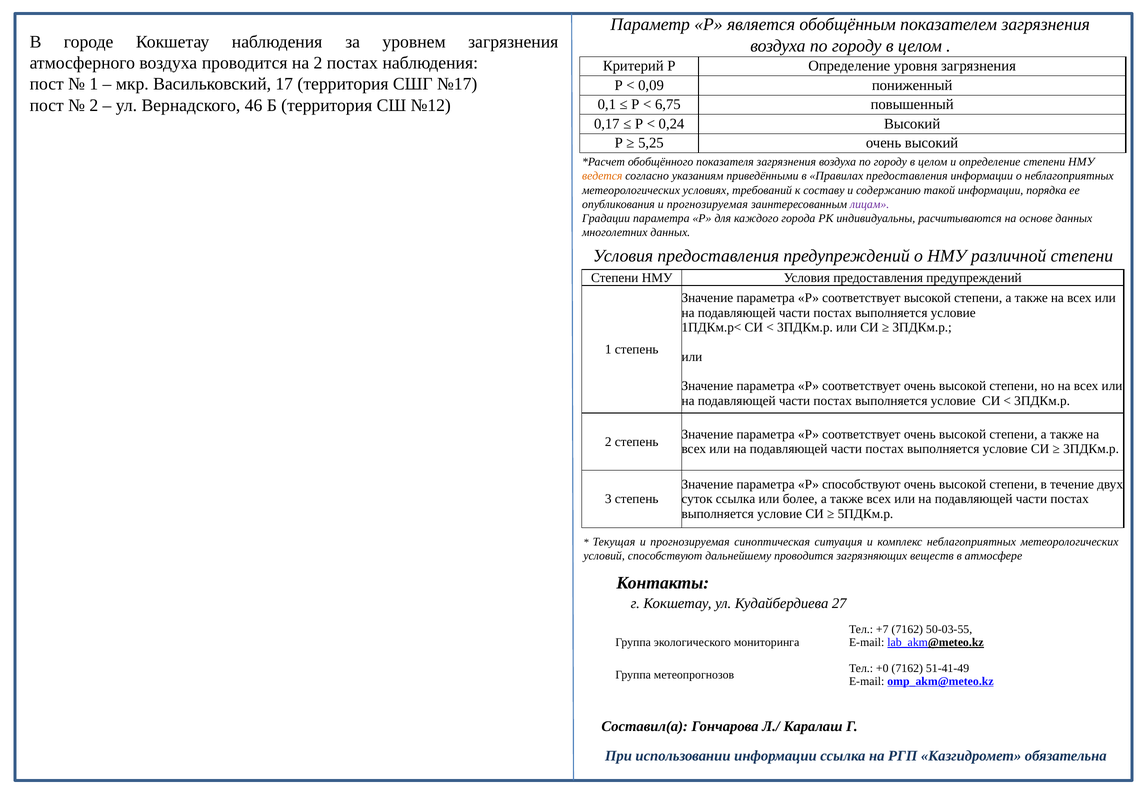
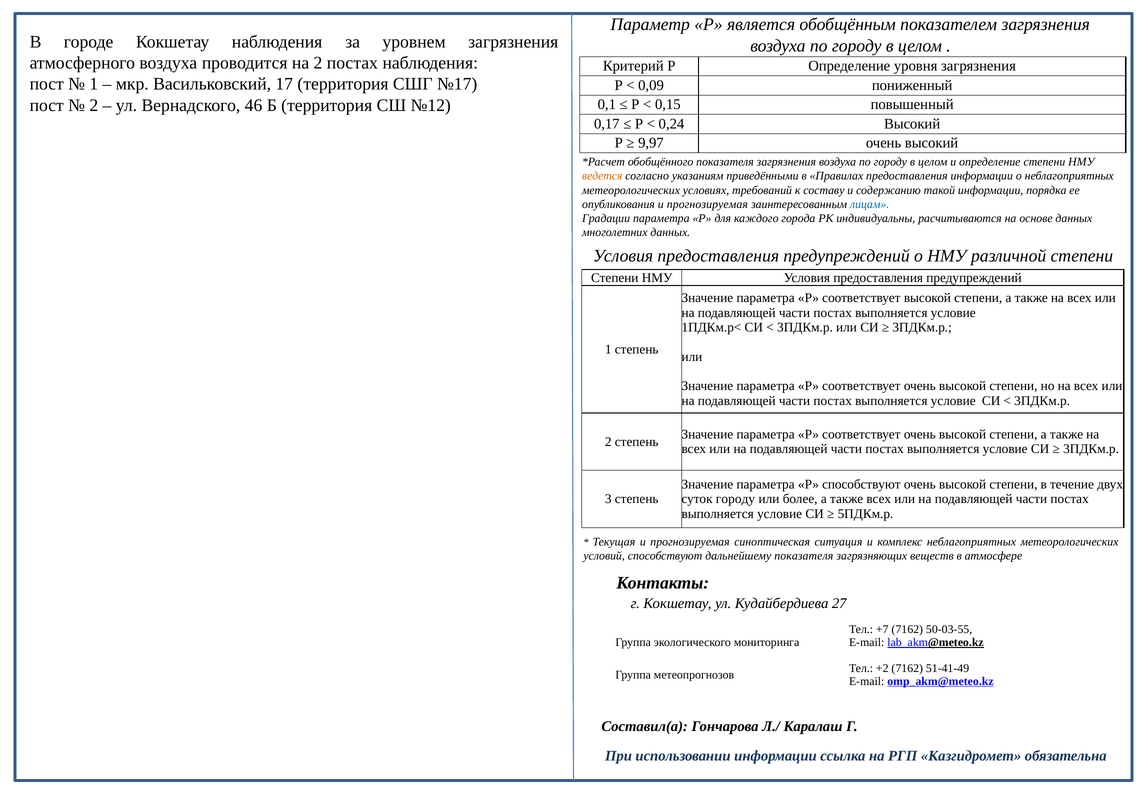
6,75: 6,75 -> 0,15
5,25: 5,25 -> 9,97
лицам colour: purple -> blue
суток ссылка: ссылка -> городу
дальнейшему проводится: проводится -> показателя
+0: +0 -> +2
